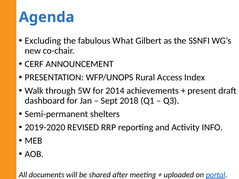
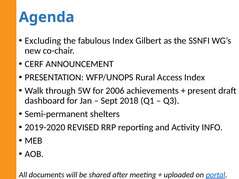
fabulous What: What -> Index
2014: 2014 -> 2006
